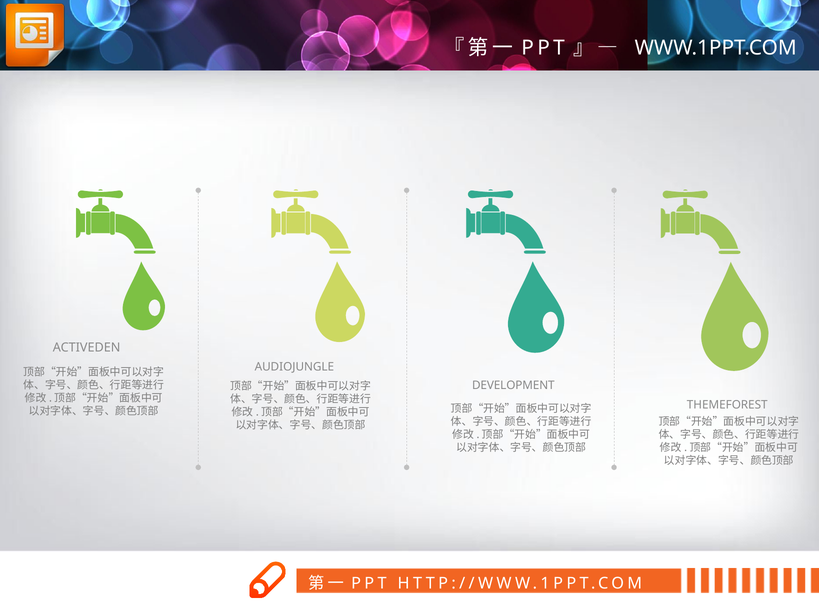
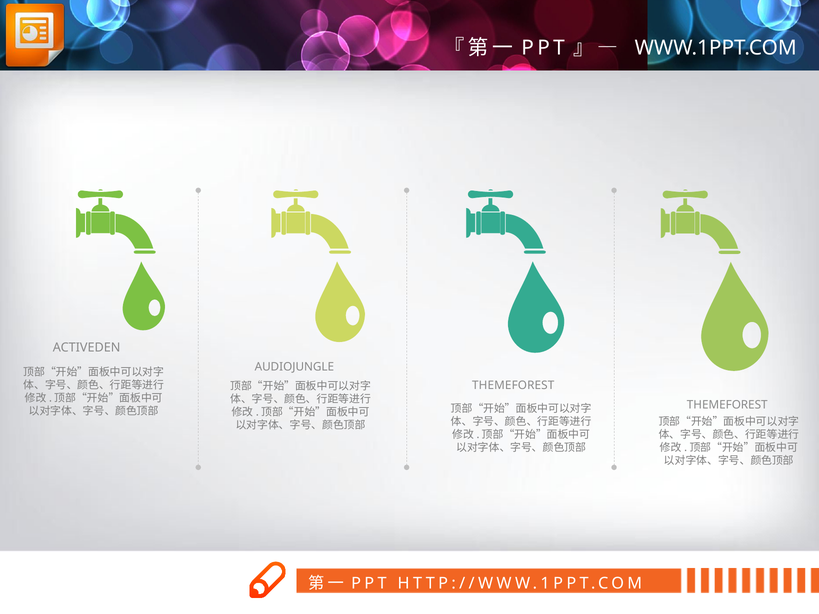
DEVELOPMENT at (513, 386): DEVELOPMENT -> THEMEFOREST
